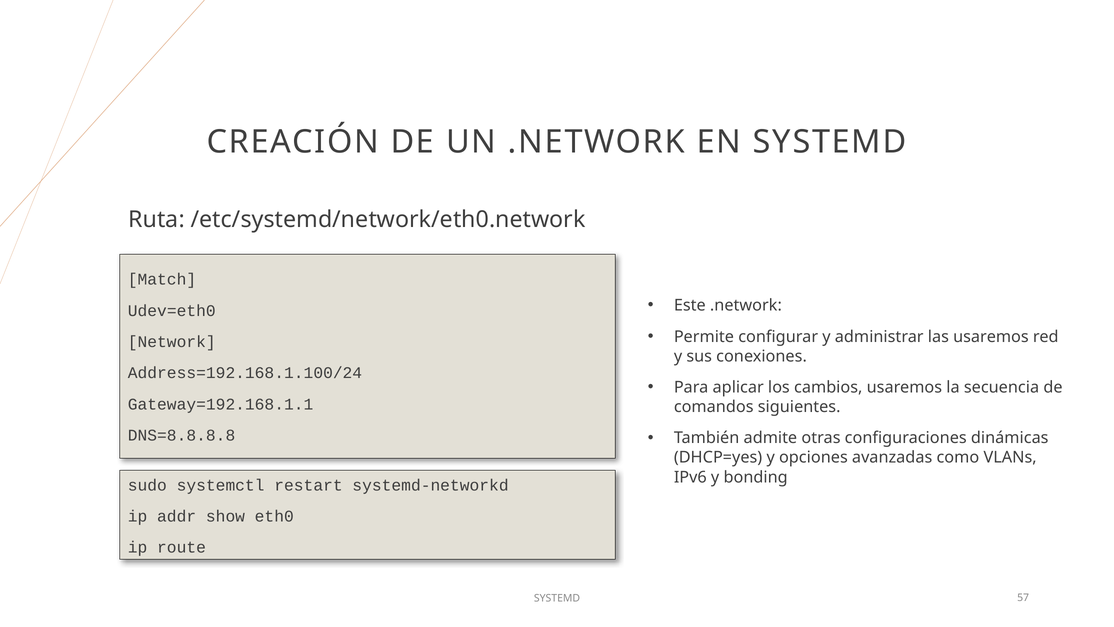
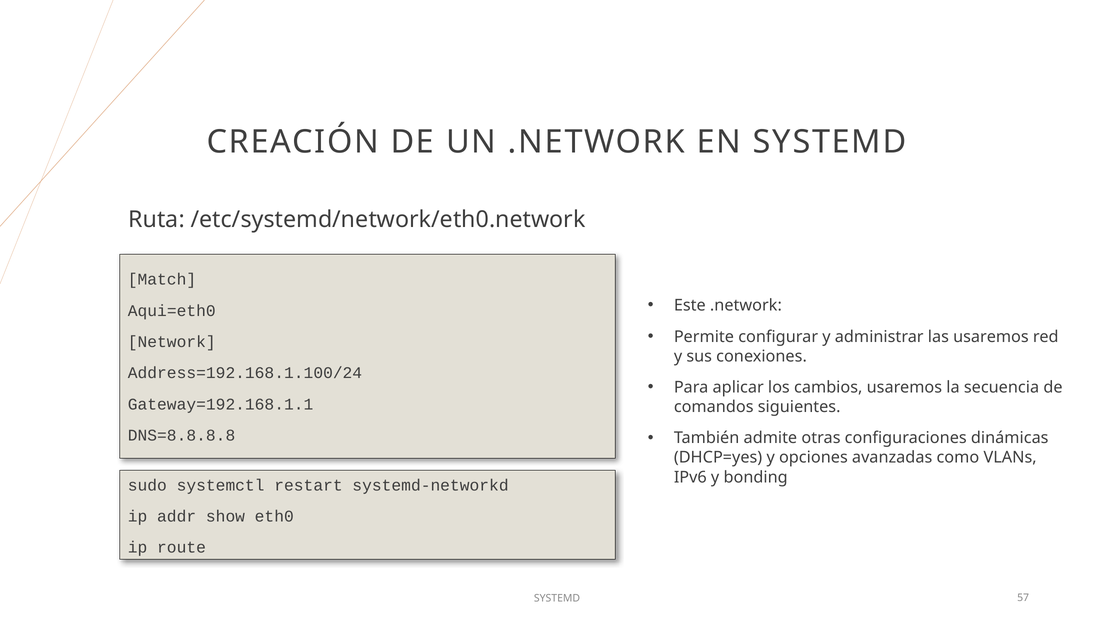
Udev=eth0: Udev=eth0 -> Aqui=eth0
